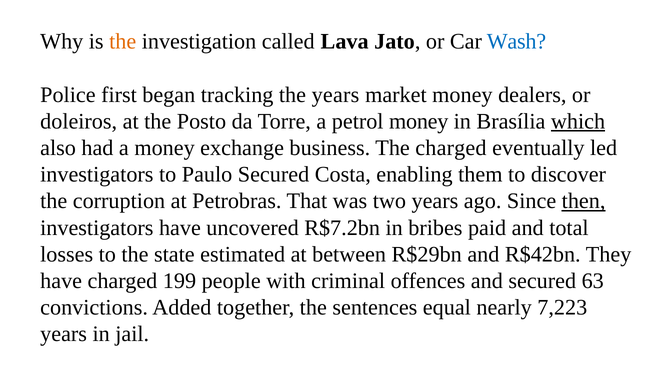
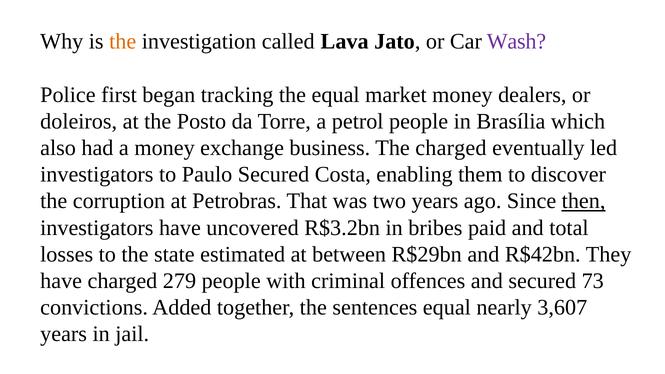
Wash colour: blue -> purple
the years: years -> equal
petrol money: money -> people
which underline: present -> none
R$7.2bn: R$7.2bn -> R$3.2bn
199: 199 -> 279
63: 63 -> 73
7,223: 7,223 -> 3,607
